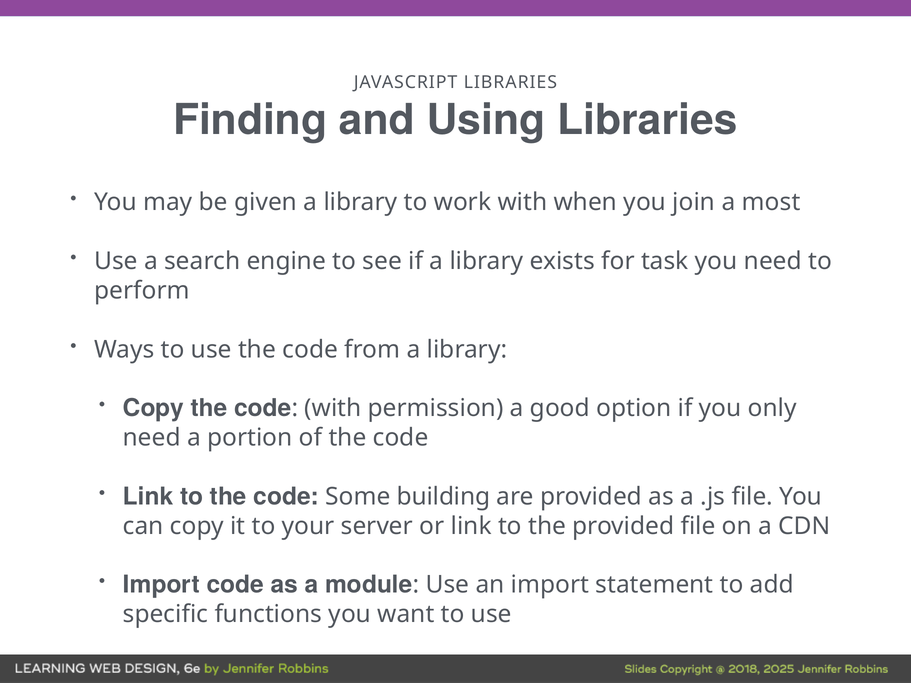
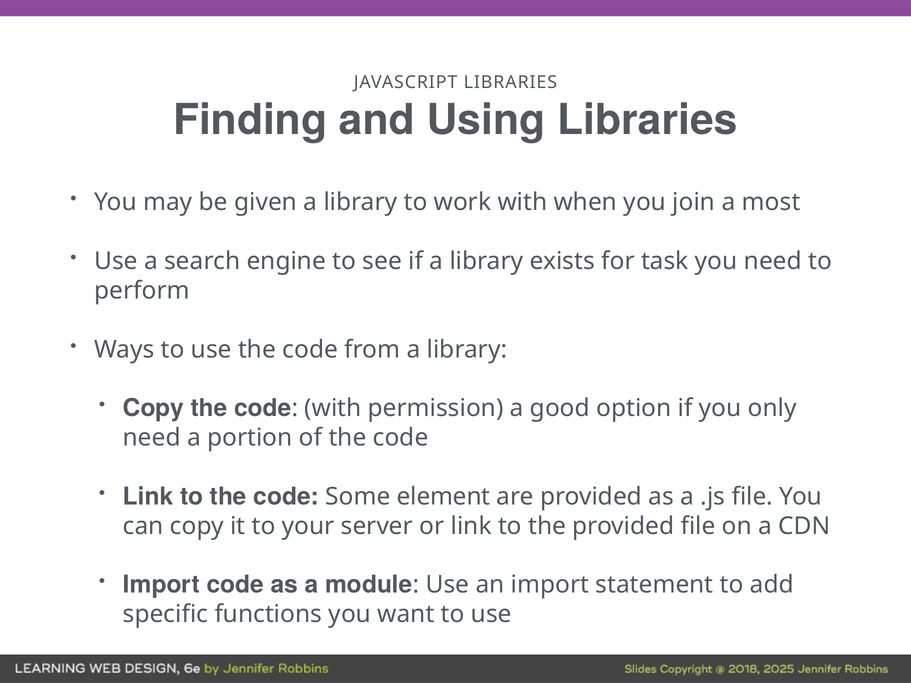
building: building -> element
